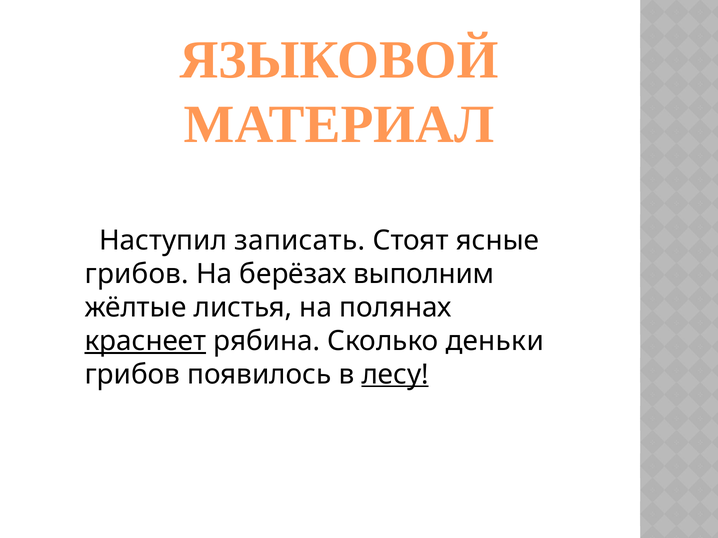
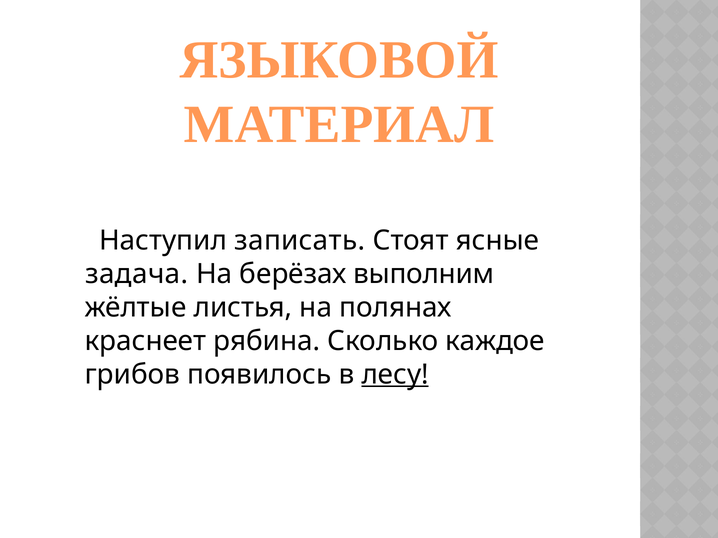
грибов at (137, 274): грибов -> задача
краснеет underline: present -> none
деньки: деньки -> каждое
